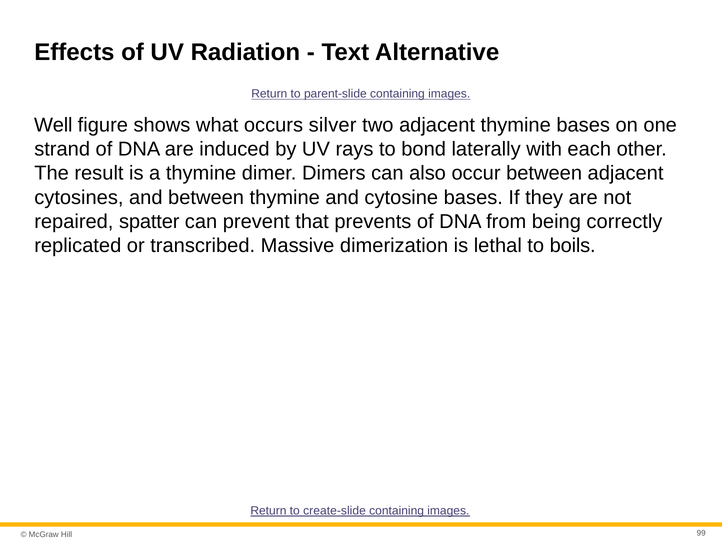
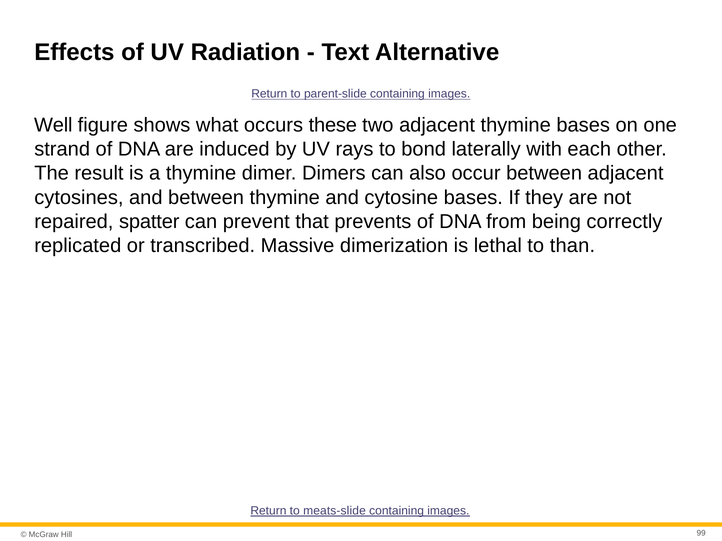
silver: silver -> these
boils: boils -> than
create-slide: create-slide -> meats-slide
